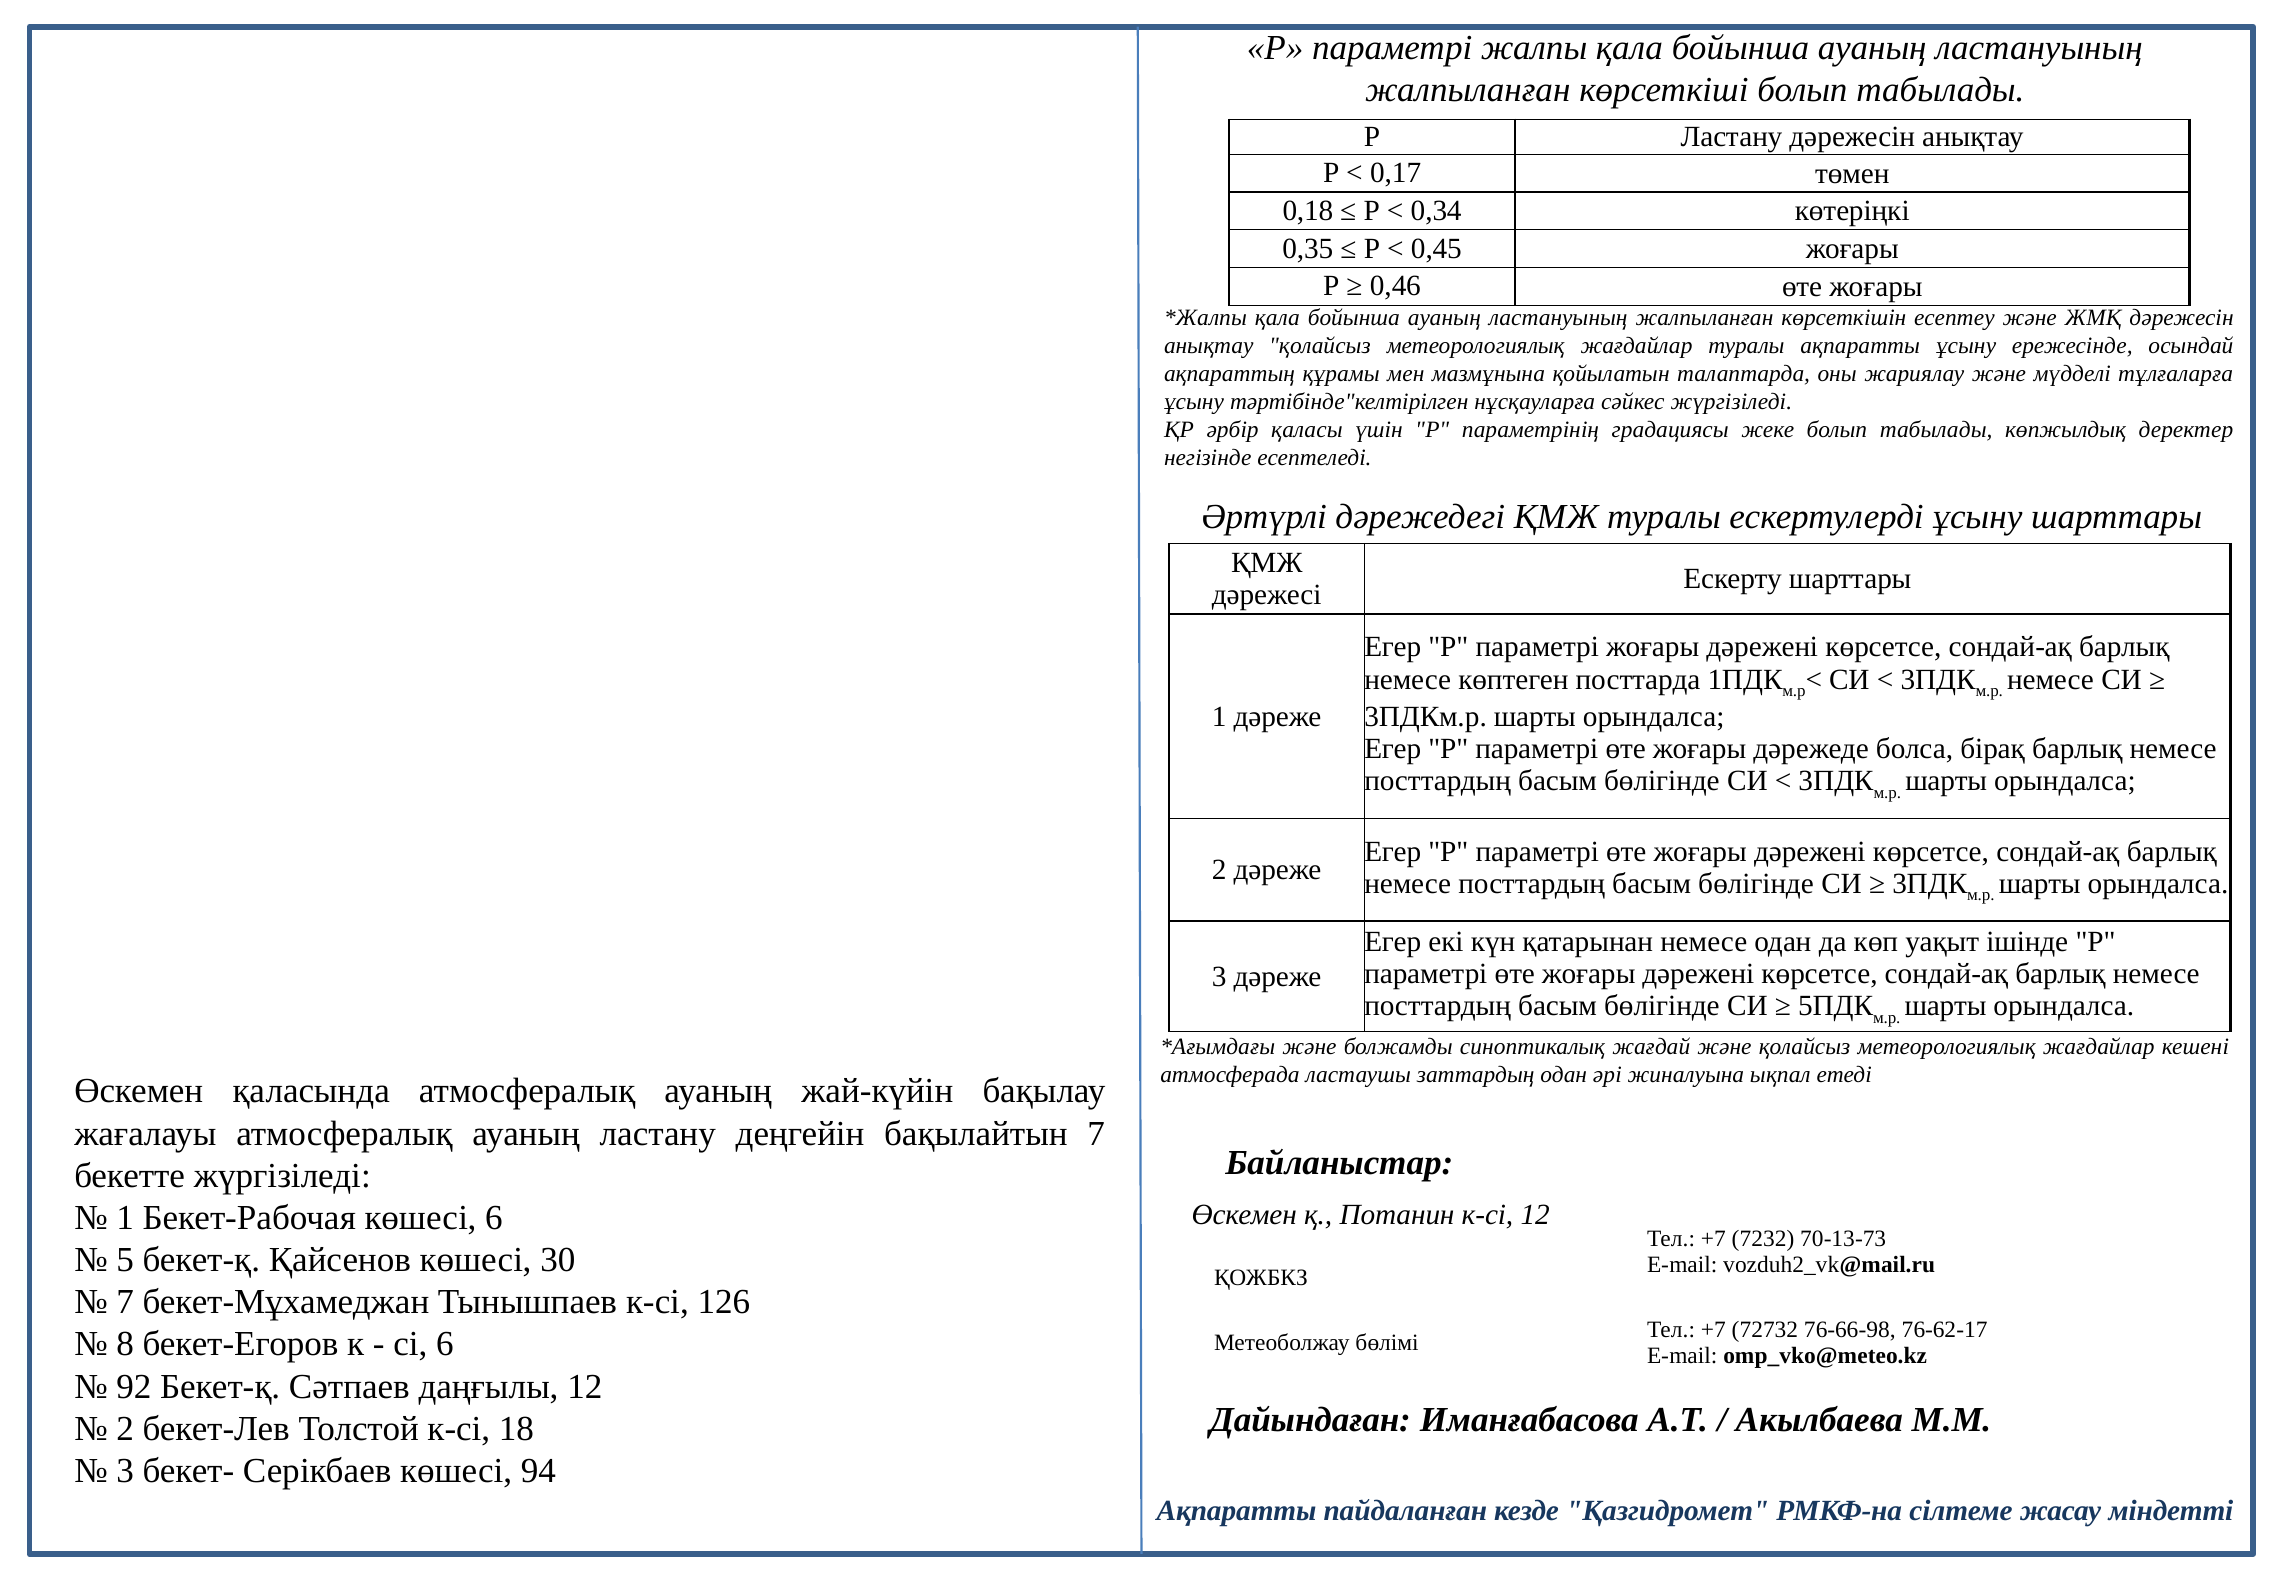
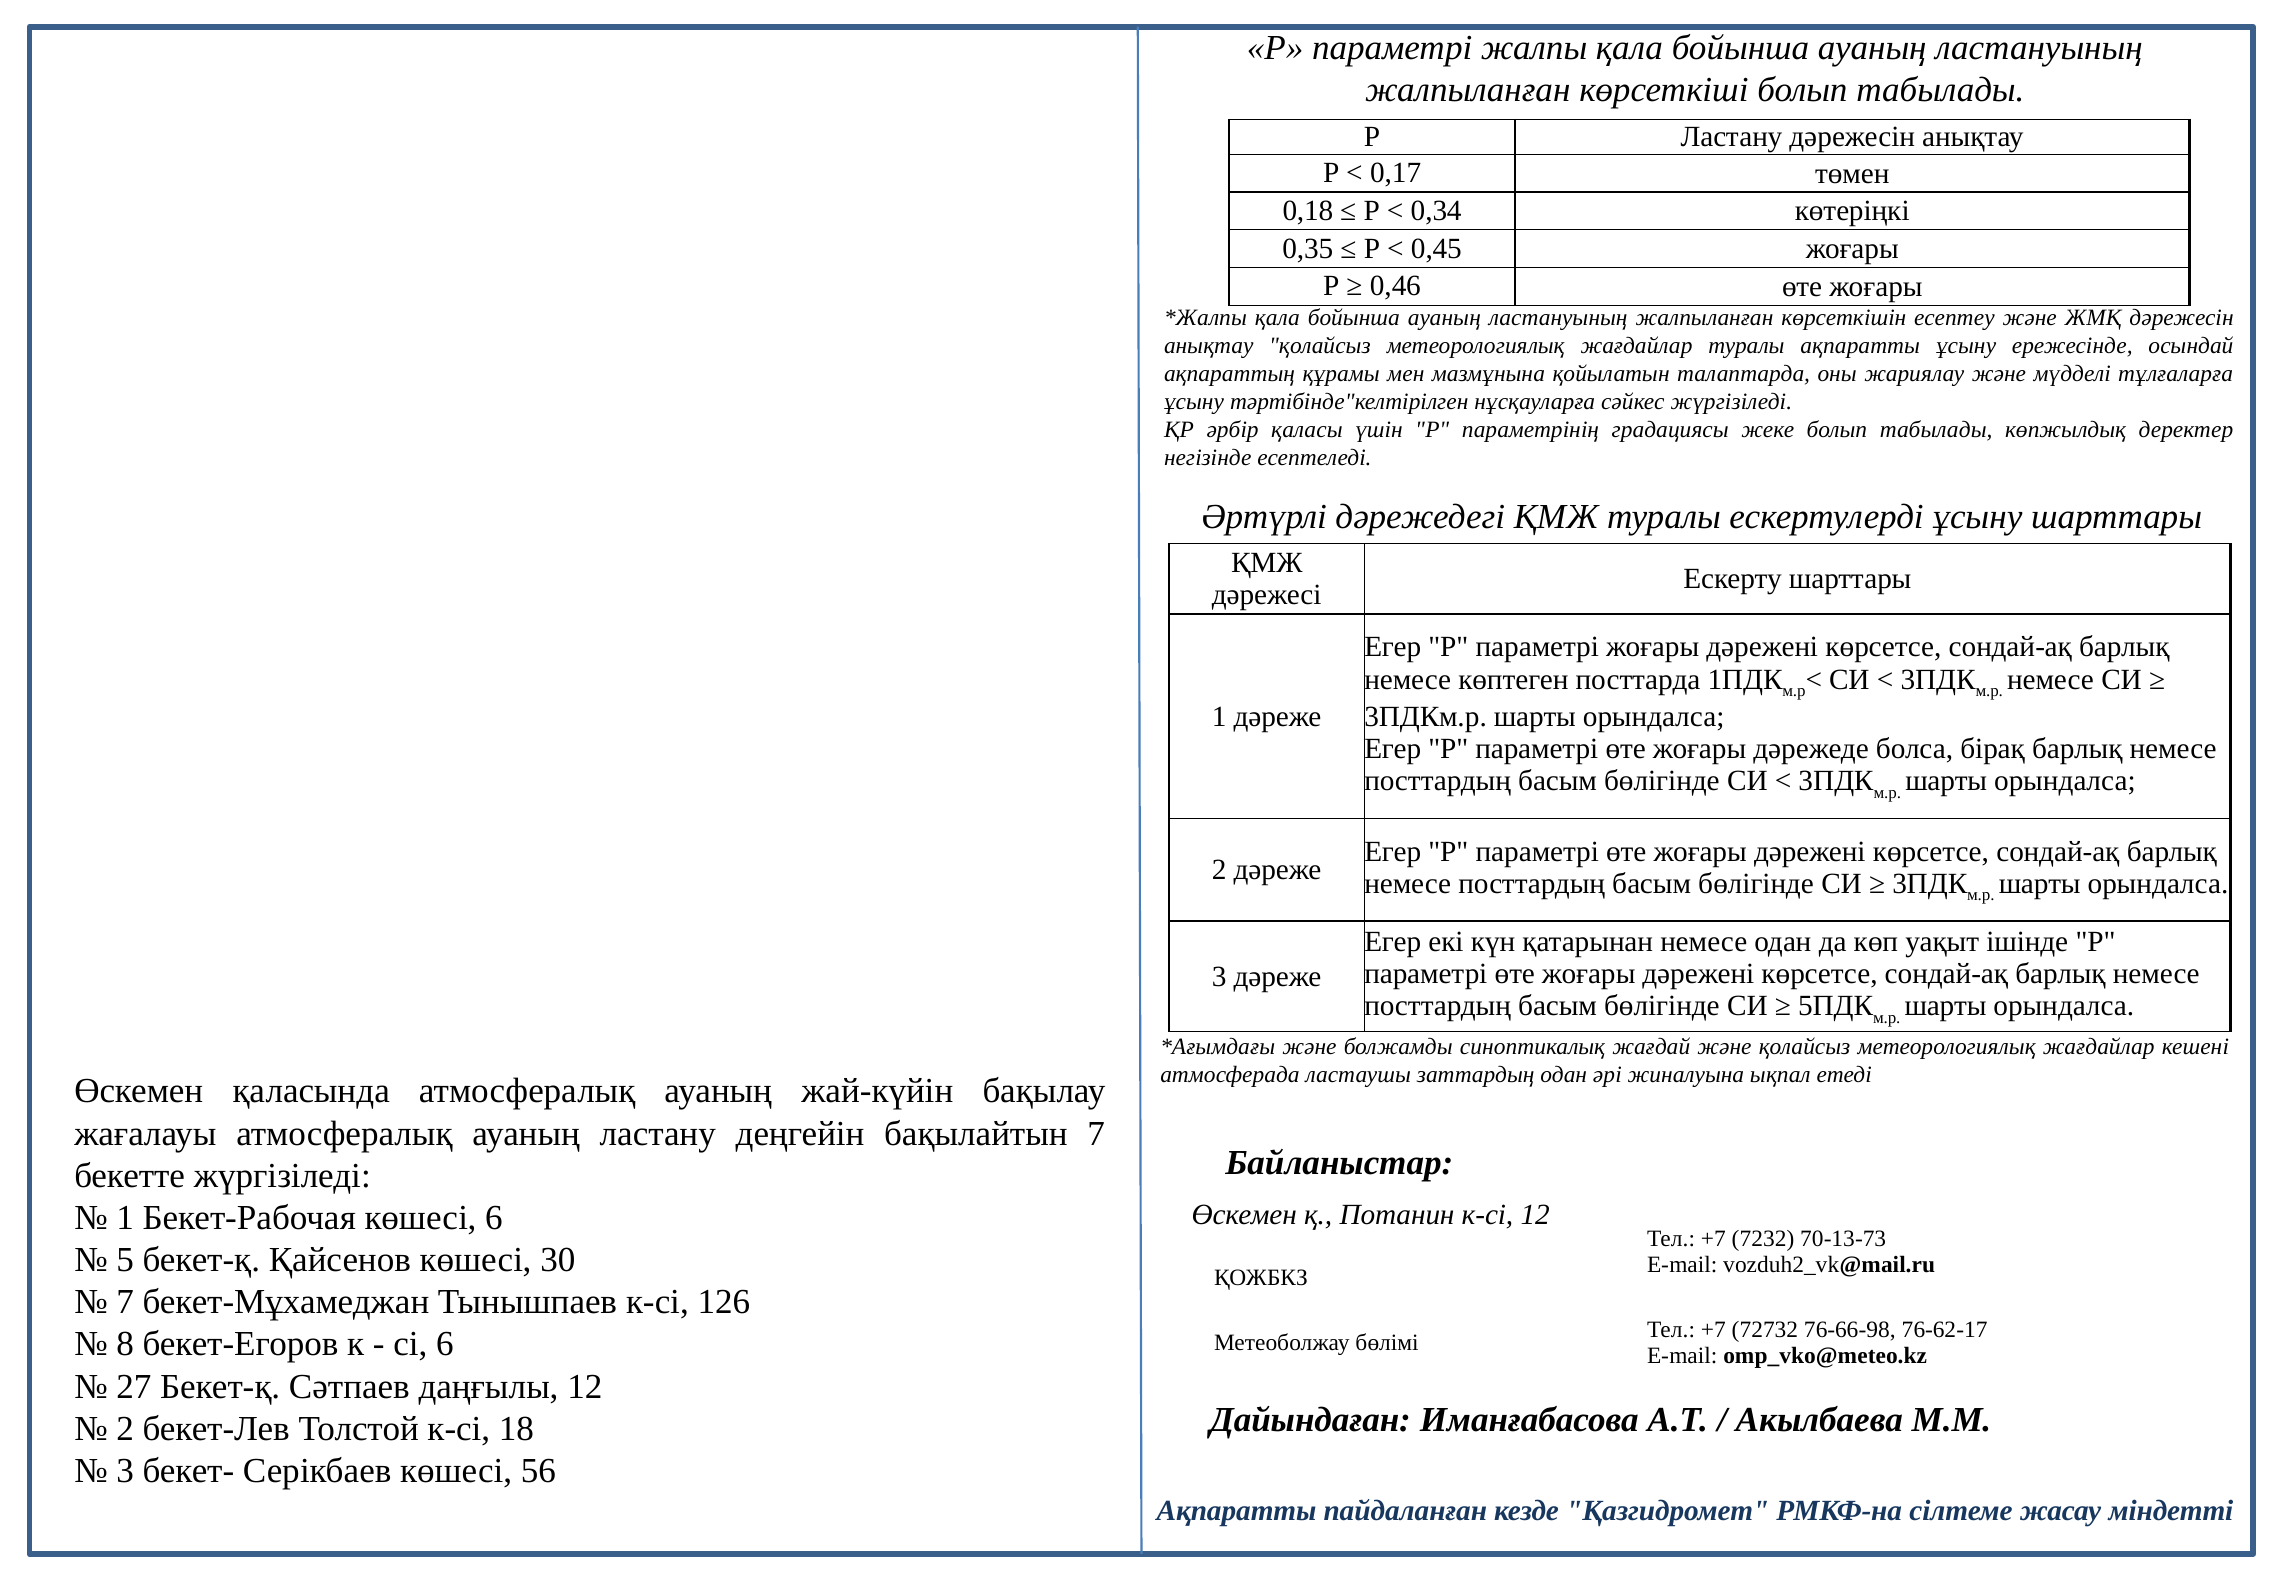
92: 92 -> 27
94: 94 -> 56
